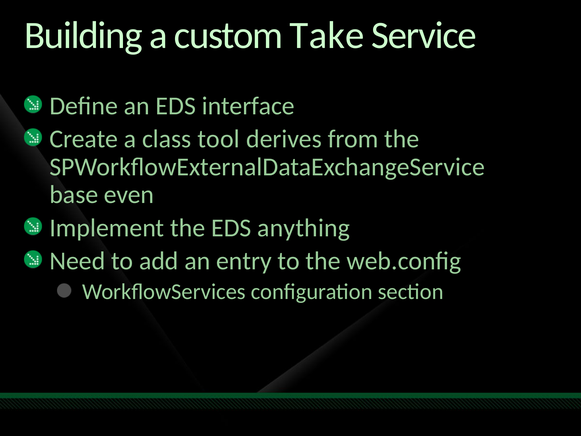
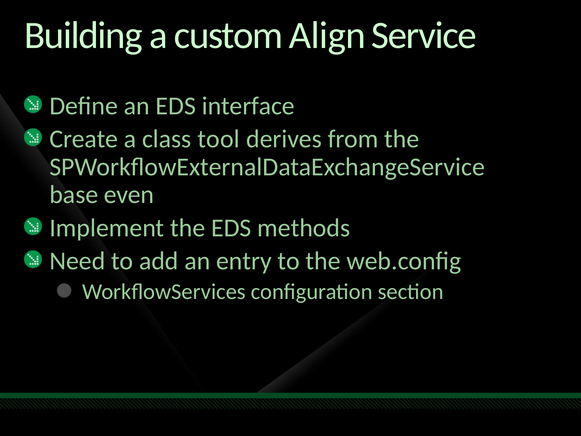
Take: Take -> Align
anything: anything -> methods
